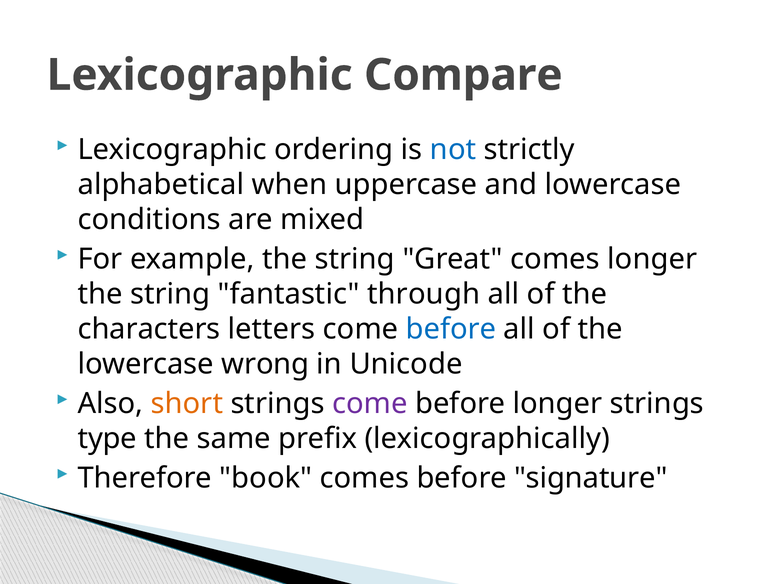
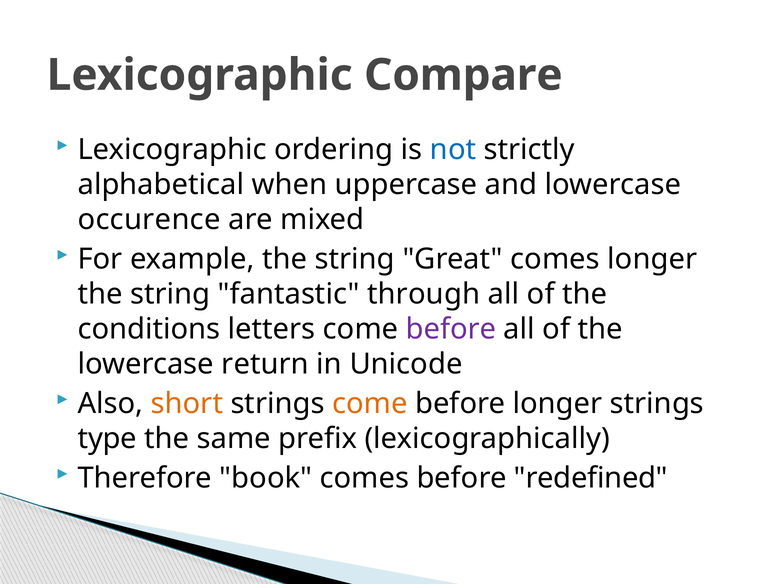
conditions: conditions -> occurence
characters: characters -> conditions
before at (451, 329) colour: blue -> purple
wrong: wrong -> return
come at (370, 403) colour: purple -> orange
signature: signature -> redefined
